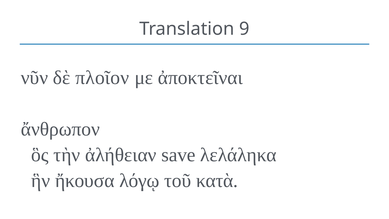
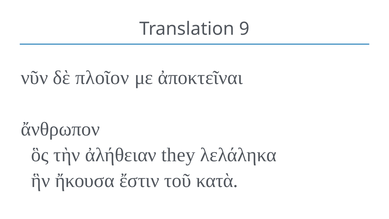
save: save -> they
λόγῳ: λόγῳ -> ἔστιν
